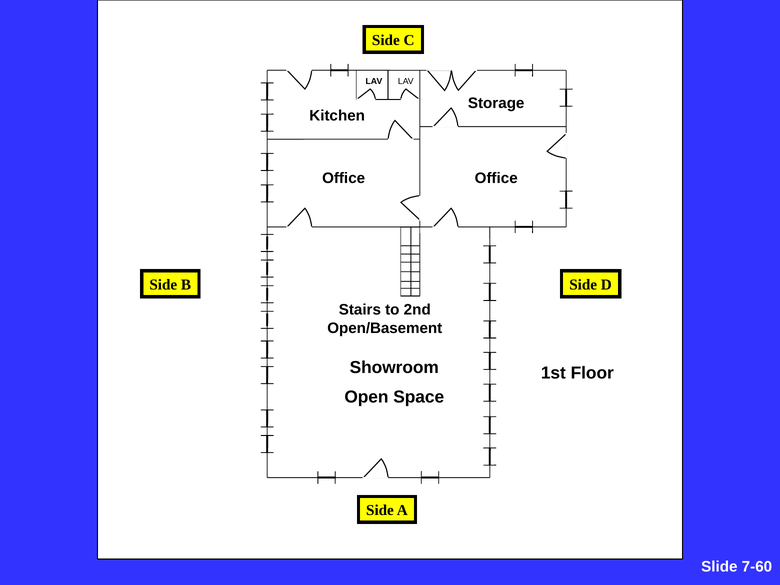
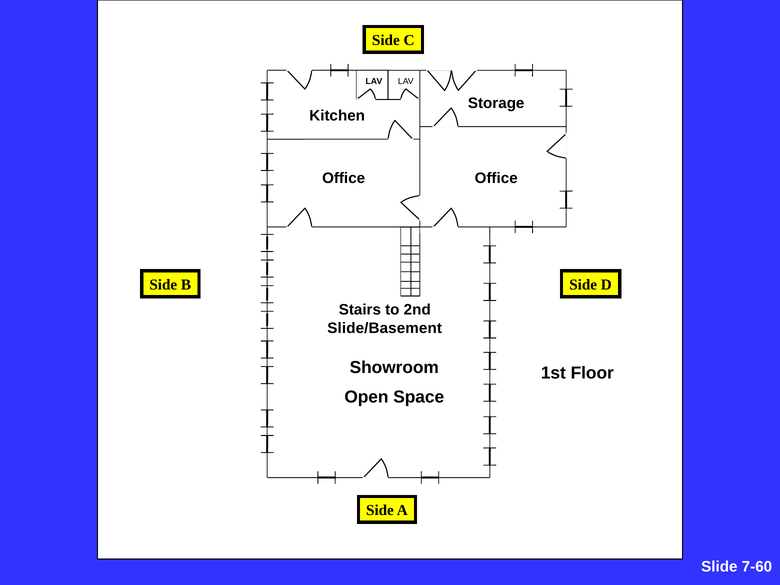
Open/Basement: Open/Basement -> Slide/Basement
